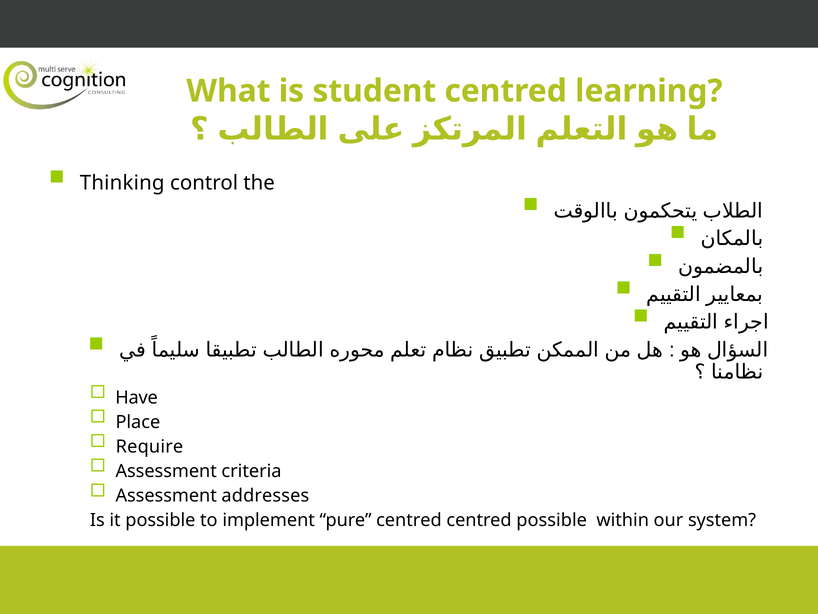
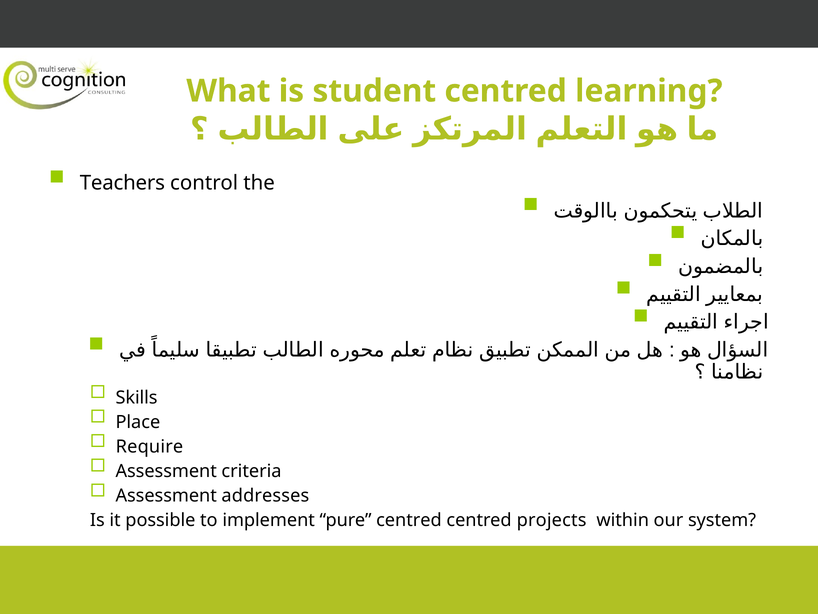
Thinking: Thinking -> Teachers
Have: Have -> Skills
centred possible: possible -> projects
